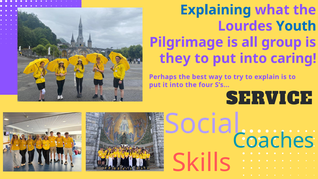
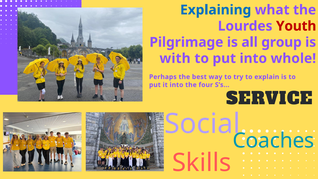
Youth colour: blue -> red
they: they -> with
caring: caring -> whole
